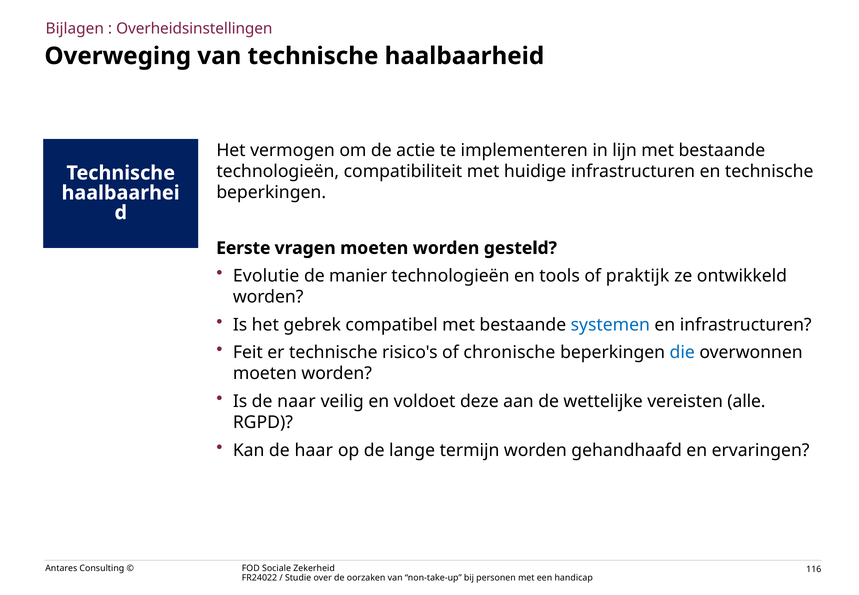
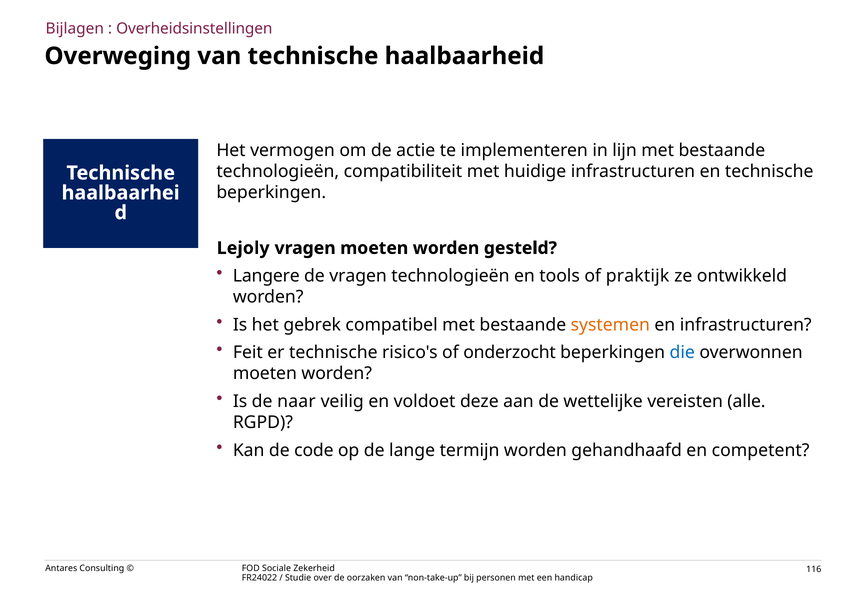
Eerste: Eerste -> Lejoly
Evolutie: Evolutie -> Langere
de manier: manier -> vragen
systemen colour: blue -> orange
chronische: chronische -> onderzocht
haar: haar -> code
ervaringen: ervaringen -> competent
